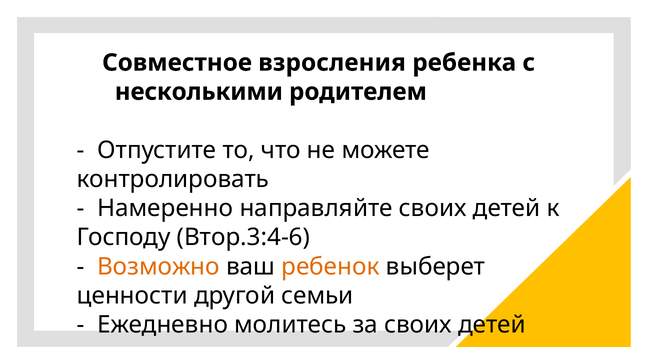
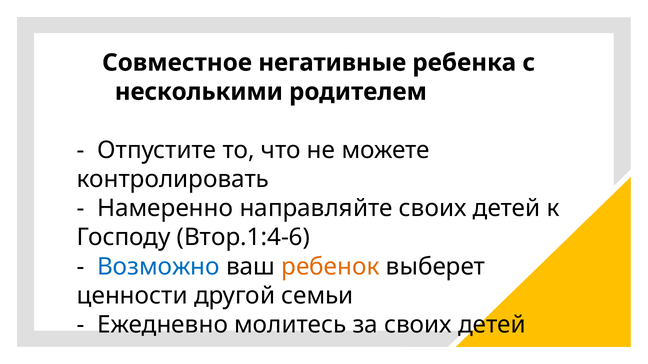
взросления: взросления -> негативные
Втор.3:4-6: Втор.3:4-6 -> Втор.1:4-6
Возможно colour: orange -> blue
